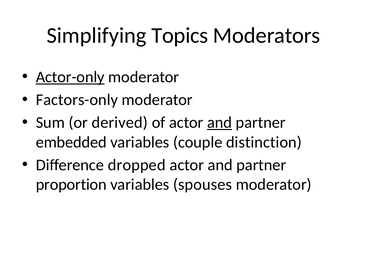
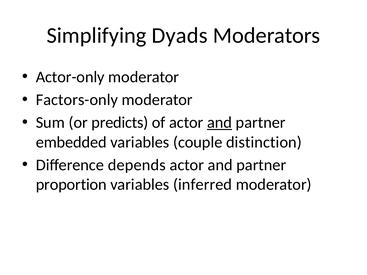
Topics: Topics -> Dyads
Actor-only underline: present -> none
derived: derived -> predicts
dropped: dropped -> depends
spouses: spouses -> inferred
